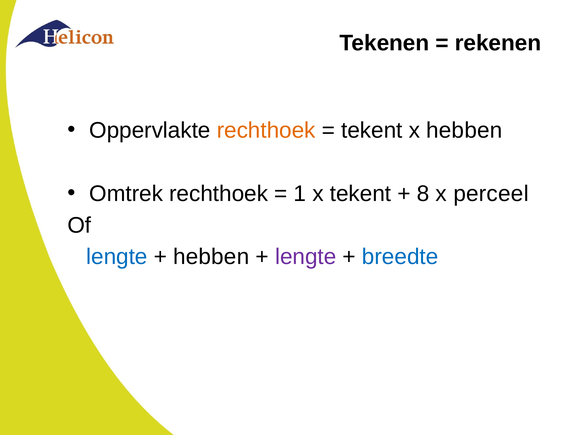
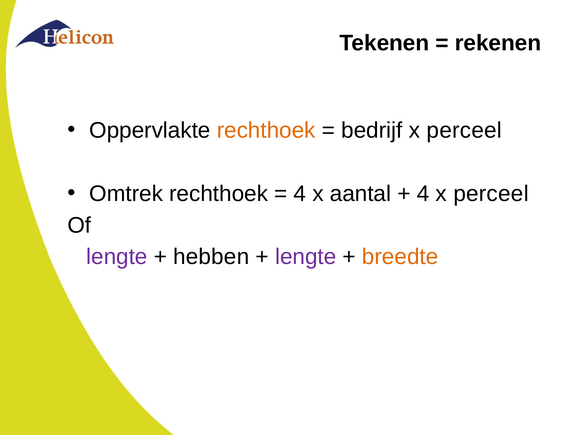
tekent at (372, 130): tekent -> bedrijf
hebben at (464, 130): hebben -> perceel
1 at (300, 194): 1 -> 4
x tekent: tekent -> aantal
8 at (423, 194): 8 -> 4
lengte at (117, 257) colour: blue -> purple
breedte colour: blue -> orange
